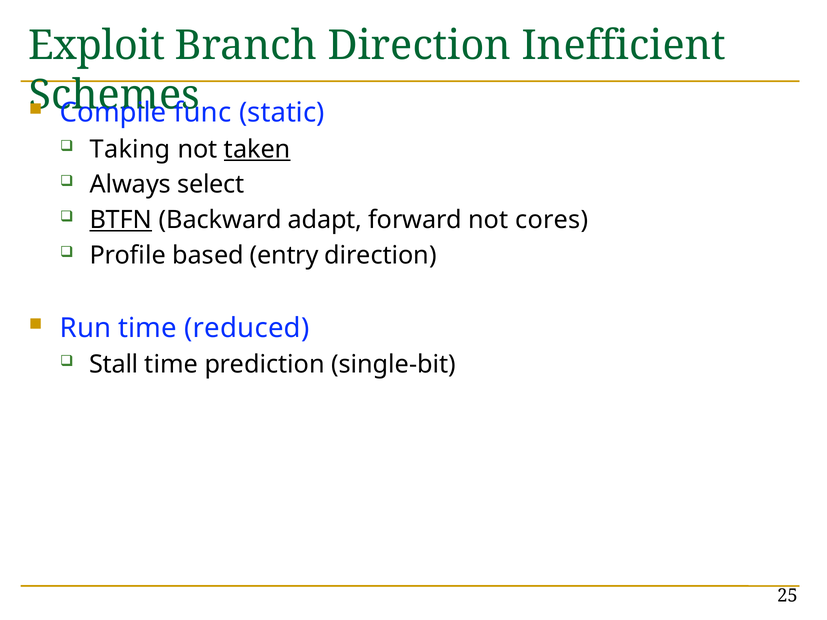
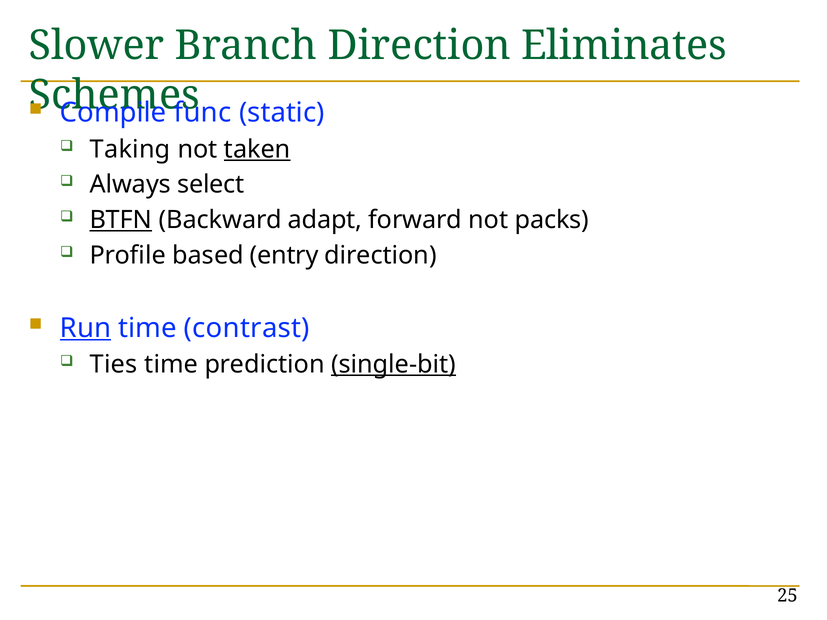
Exploit: Exploit -> Slower
Inefficient: Inefficient -> Eliminates
cores: cores -> packs
Run underline: none -> present
reduced: reduced -> contrast
Stall: Stall -> Ties
single-bit underline: none -> present
